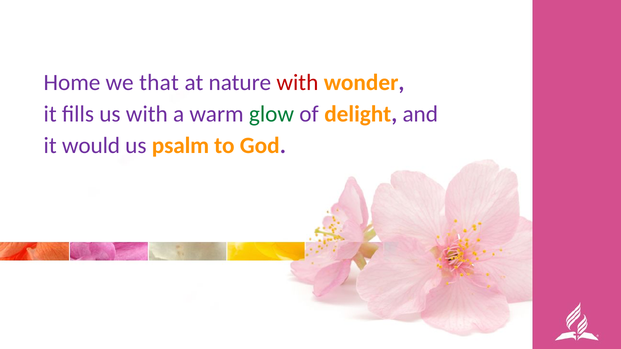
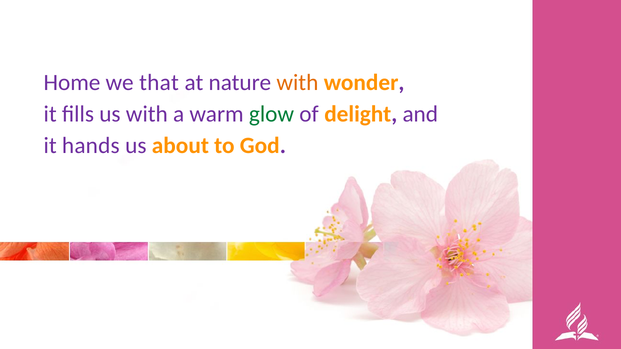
with at (297, 82) colour: red -> orange
would: would -> hands
psalm: psalm -> about
